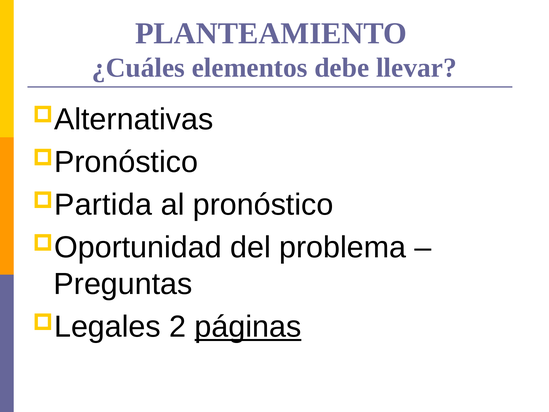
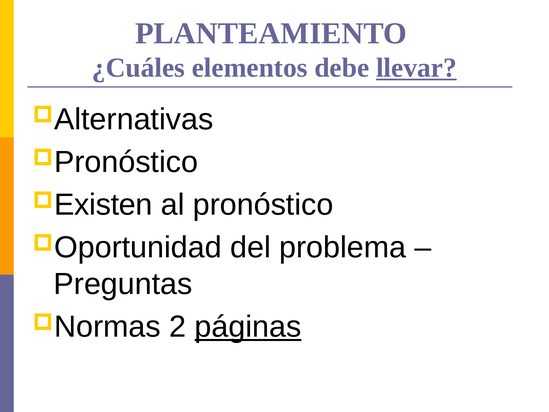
llevar underline: none -> present
Partida: Partida -> Existen
Legales: Legales -> Normas
